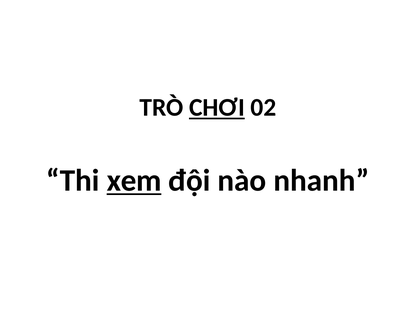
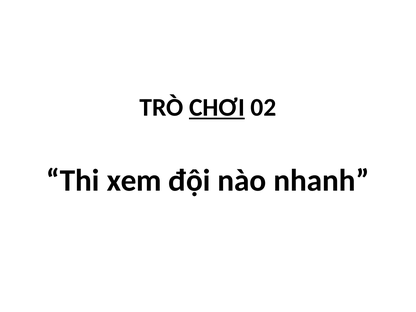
xem underline: present -> none
